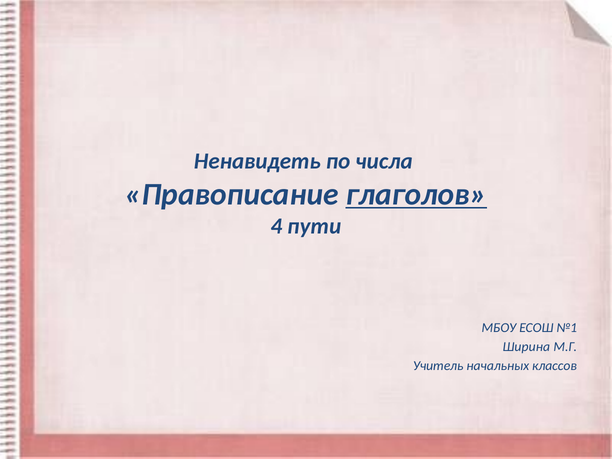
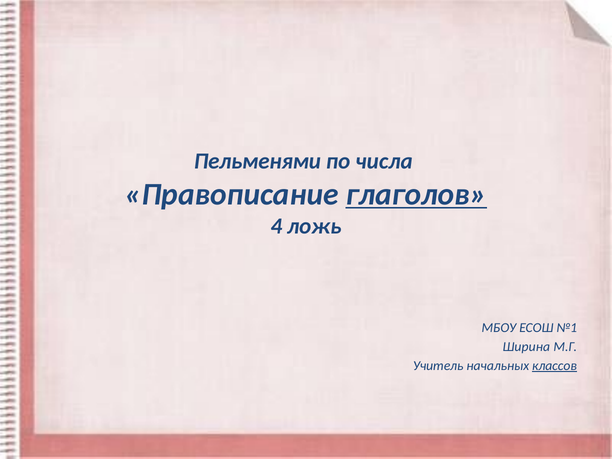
Ненавидеть: Ненавидеть -> Пельменями
пути: пути -> ложь
классов underline: none -> present
